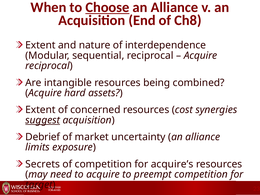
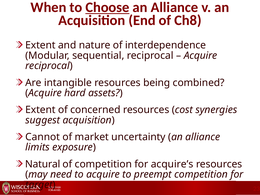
suggest underline: present -> none
Debrief: Debrief -> Cannot
Secrets: Secrets -> Natural
